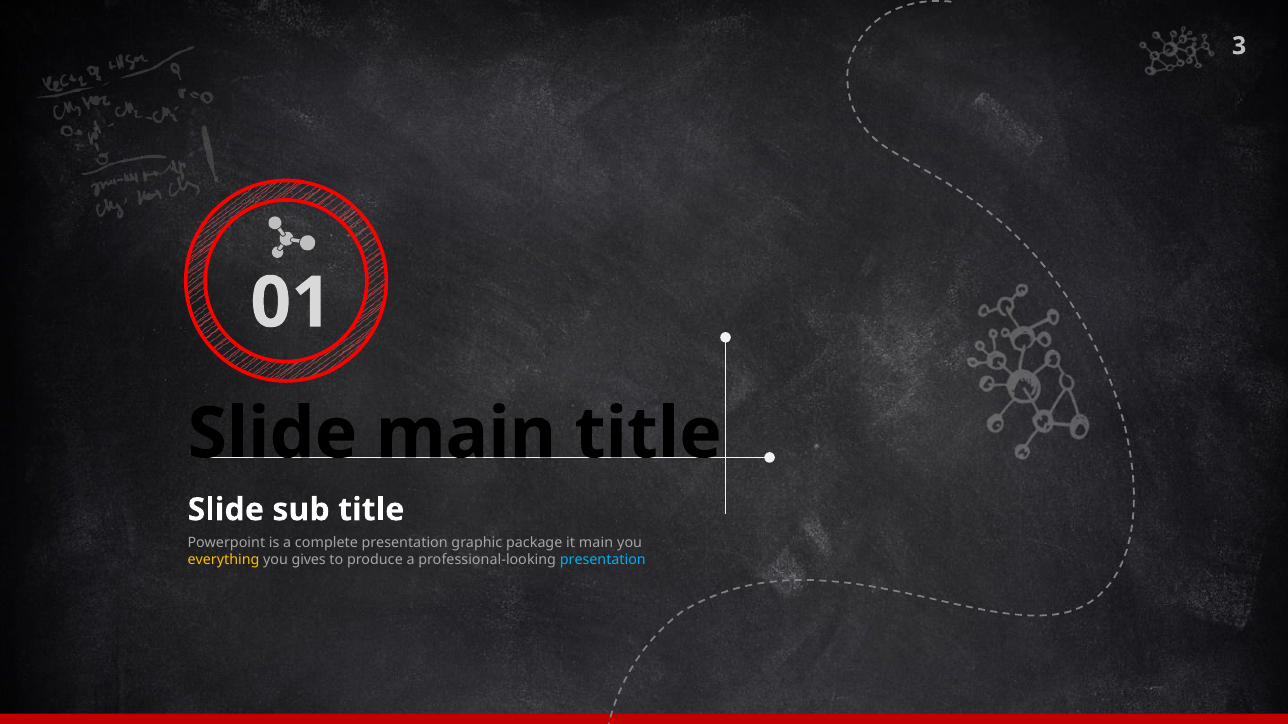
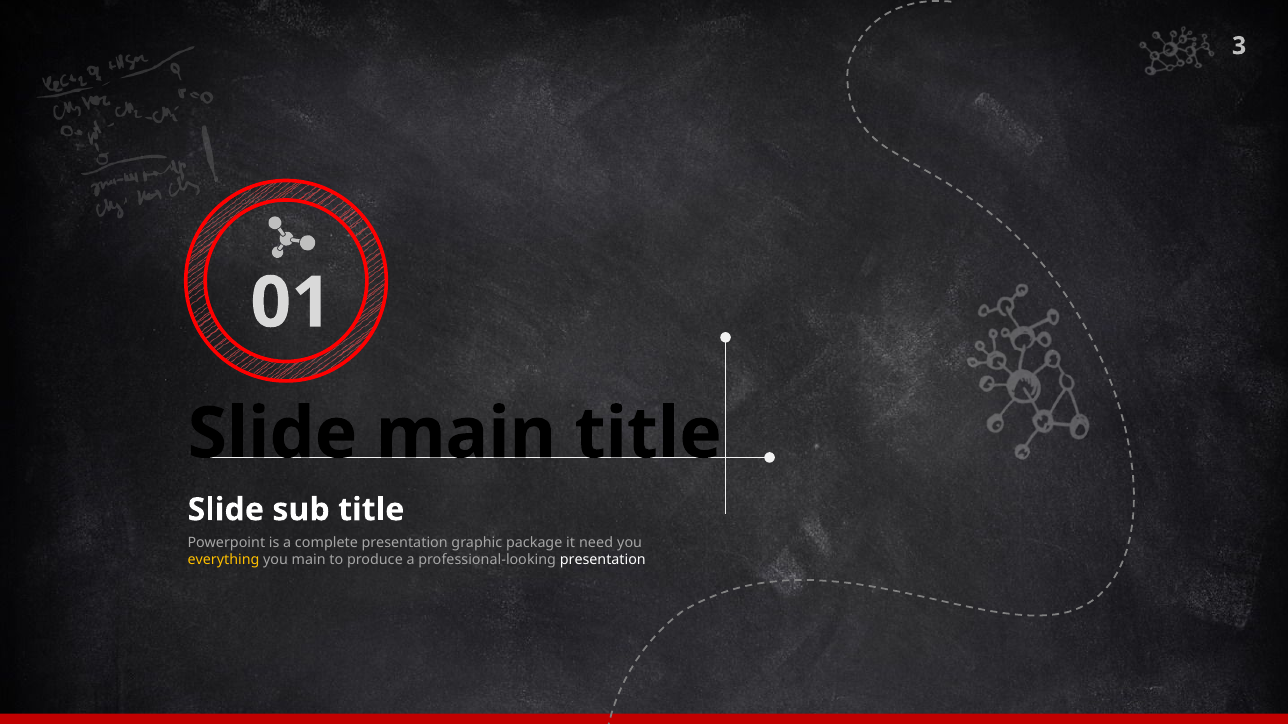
it main: main -> need
you gives: gives -> main
presentation at (603, 560) colour: light blue -> white
